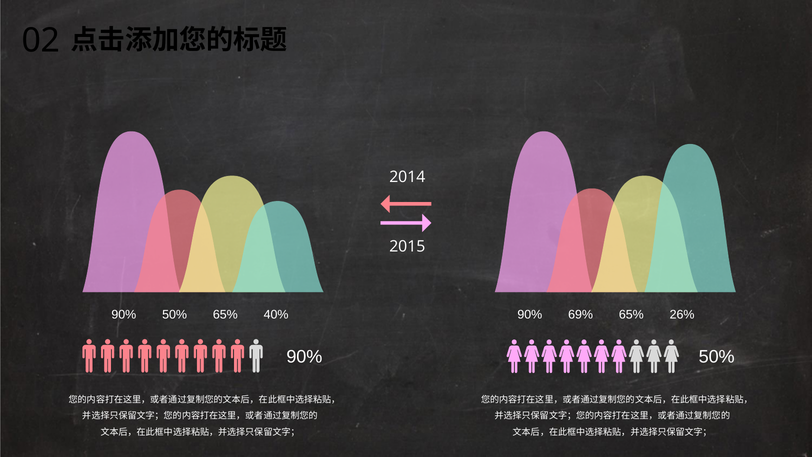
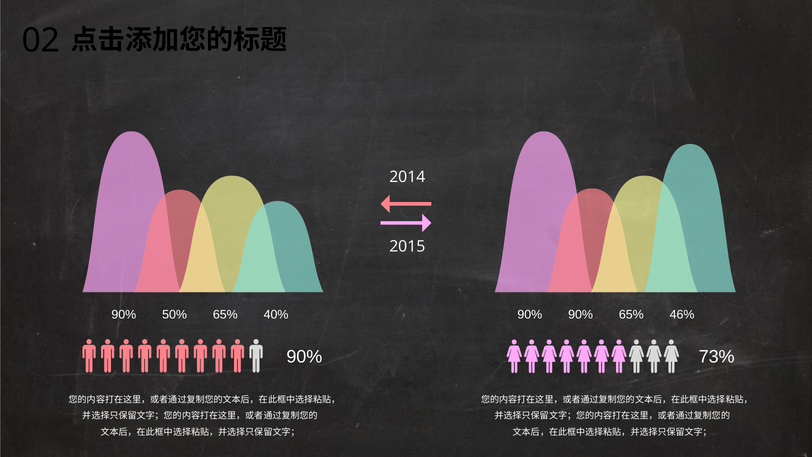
90% 69%: 69% -> 90%
26%: 26% -> 46%
50% at (717, 357): 50% -> 73%
